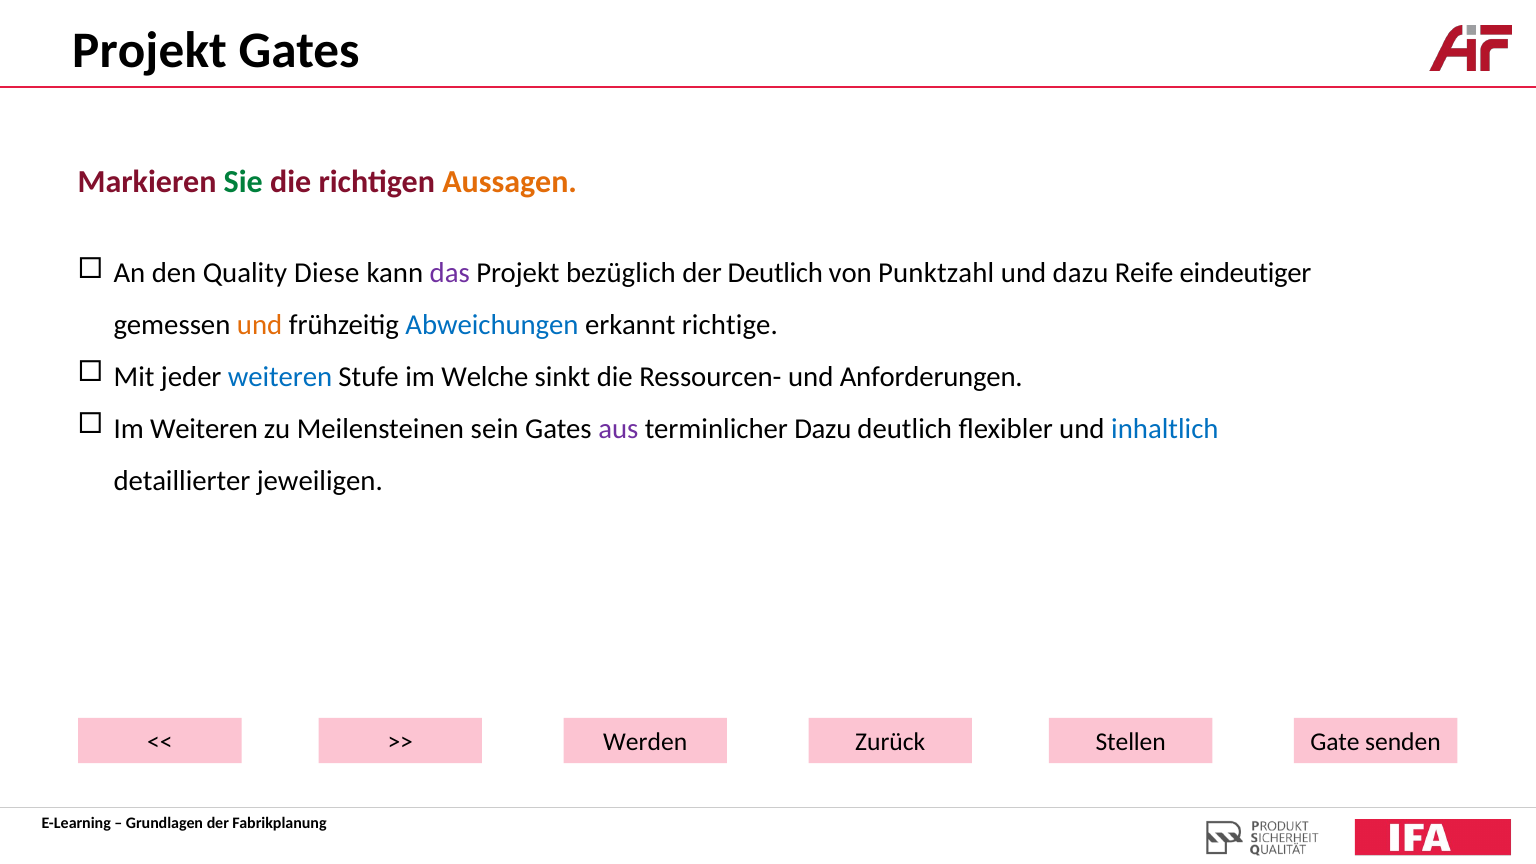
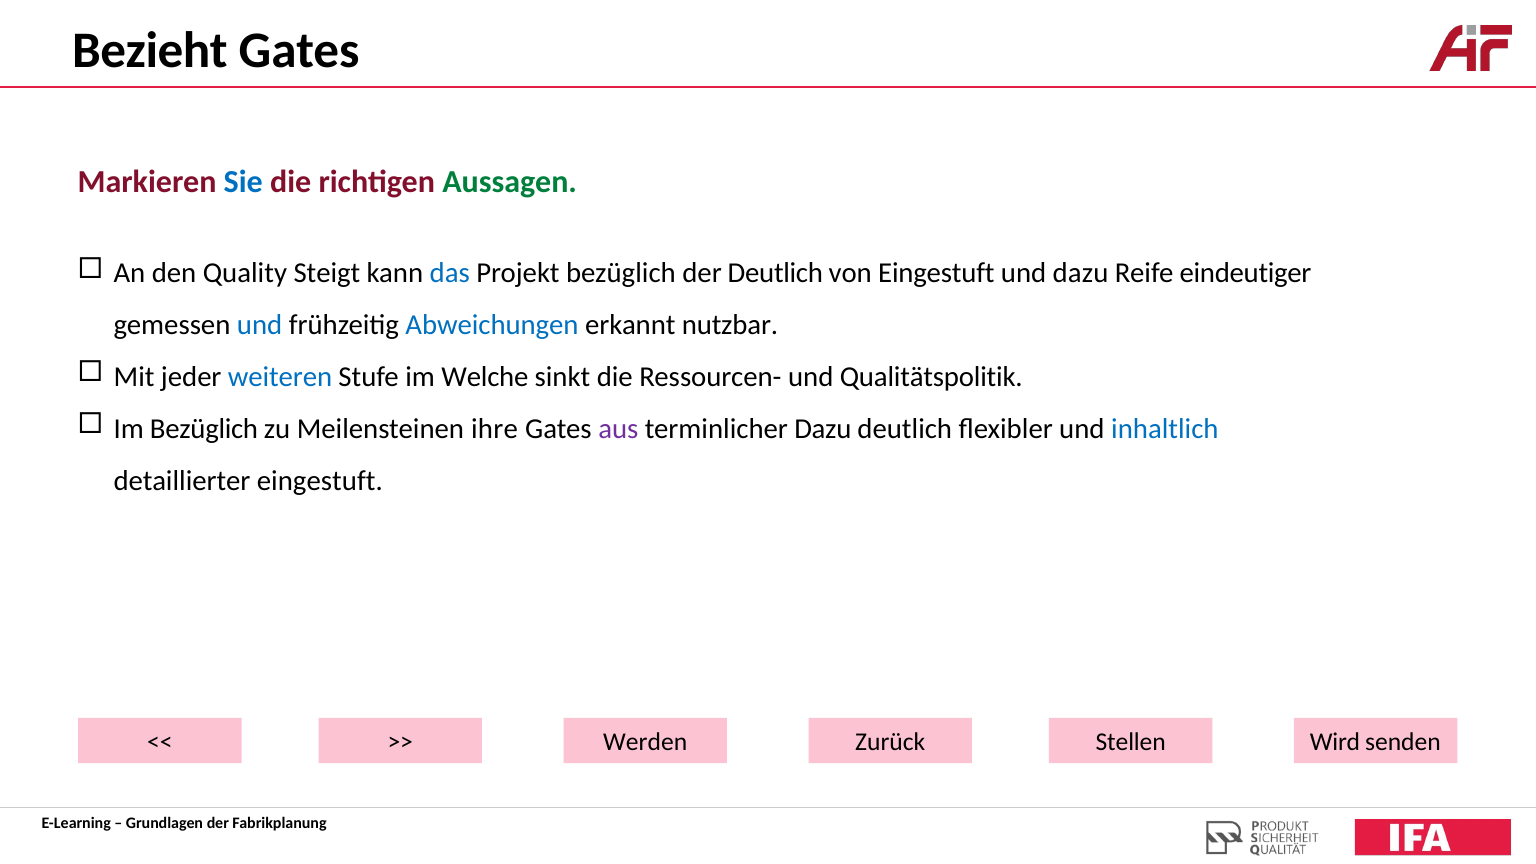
Projekt at (150, 51): Projekt -> Bezieht
Sie colour: green -> blue
Aussagen colour: orange -> green
Diese: Diese -> Steigt
das colour: purple -> blue
von Punktzahl: Punktzahl -> Eingestuft
und at (260, 325) colour: orange -> blue
richtige: richtige -> nutzbar
Anforderungen: Anforderungen -> Qualitätspolitik
Im Weiteren: Weiteren -> Bezüglich
sein: sein -> ihre
detaillierter jeweiligen: jeweiligen -> eingestuft
Gate: Gate -> Wird
